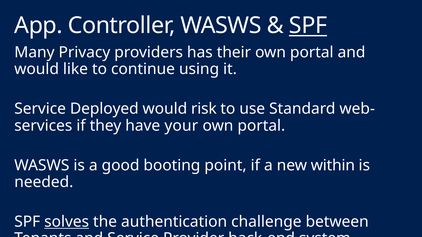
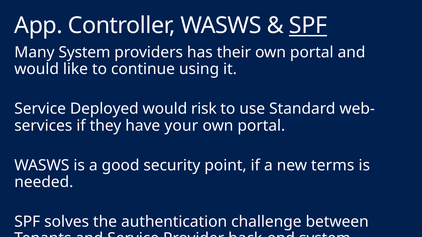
Many Privacy: Privacy -> System
booting: booting -> security
within: within -> terms
solves underline: present -> none
